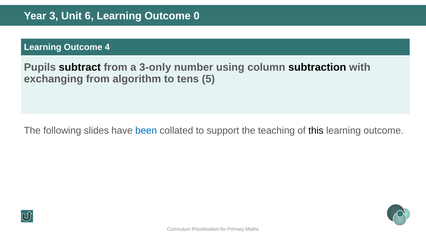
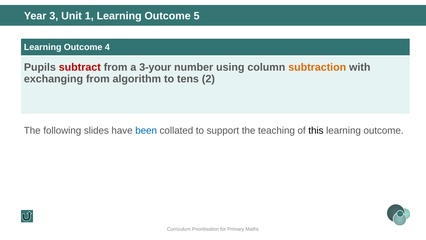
6: 6 -> 1
0: 0 -> 5
subtract colour: black -> red
3-only: 3-only -> 3-your
subtraction colour: black -> orange
5: 5 -> 2
